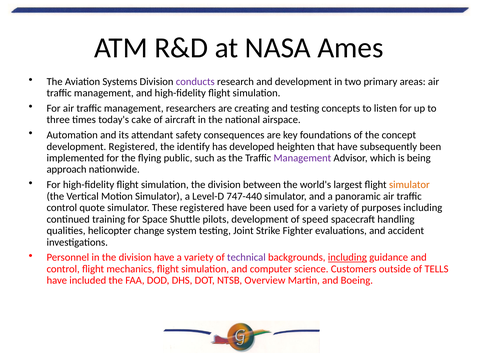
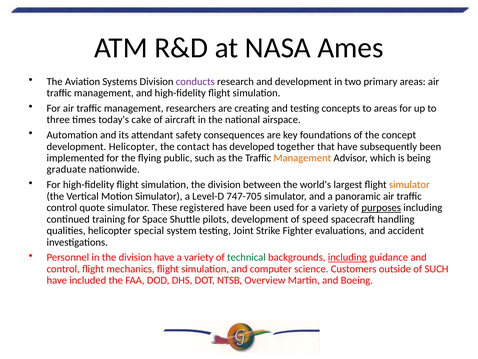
to listen: listen -> areas
development Registered: Registered -> Helicopter
identify: identify -> contact
heighten: heighten -> together
Management at (302, 158) colour: purple -> orange
approach: approach -> graduate
747-440: 747-440 -> 747-705
purposes underline: none -> present
change: change -> special
technical colour: purple -> green
of TELLS: TELLS -> SUCH
